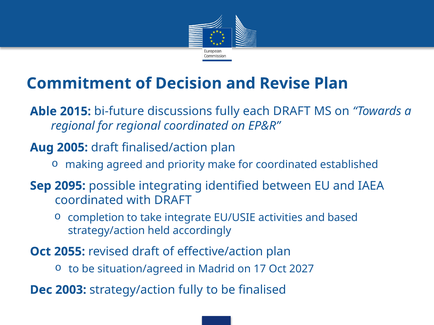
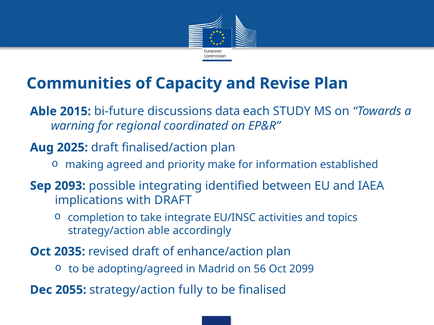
Commitment: Commitment -> Communities
Decision: Decision -> Capacity
discussions fully: fully -> data
each DRAFT: DRAFT -> STUDY
regional at (73, 126): regional -> warning
2005: 2005 -> 2025
for coordinated: coordinated -> information
2095: 2095 -> 2093
coordinated at (89, 201): coordinated -> implications
EU/USIE: EU/USIE -> EU/INSC
based: based -> topics
strategy/action held: held -> able
2055: 2055 -> 2035
effective/action: effective/action -> enhance/action
situation/agreed: situation/agreed -> adopting/agreed
17: 17 -> 56
2027: 2027 -> 2099
2003: 2003 -> 2055
